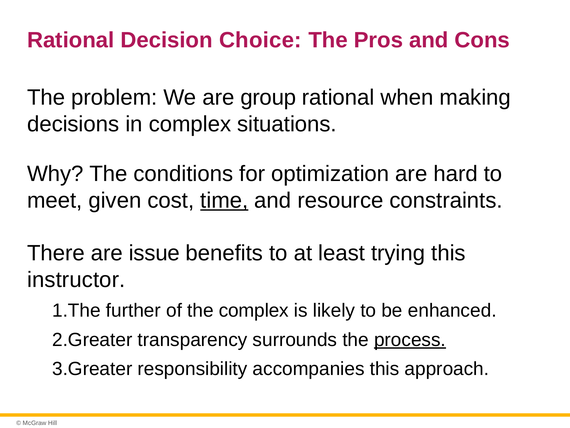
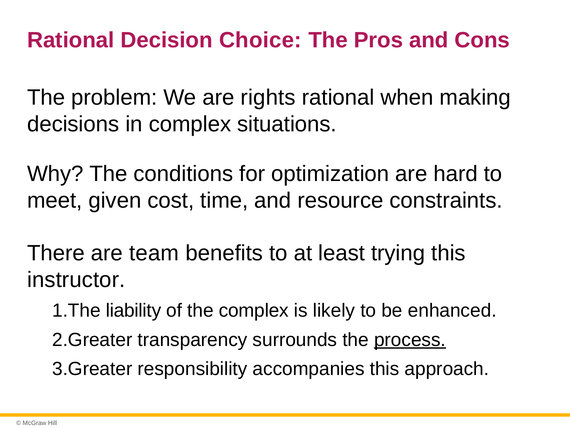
group: group -> rights
time underline: present -> none
issue: issue -> team
further: further -> liability
